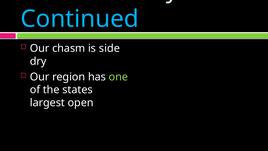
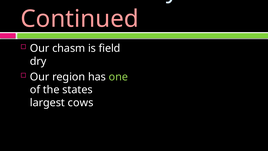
Continued colour: light blue -> pink
side: side -> field
open: open -> cows
